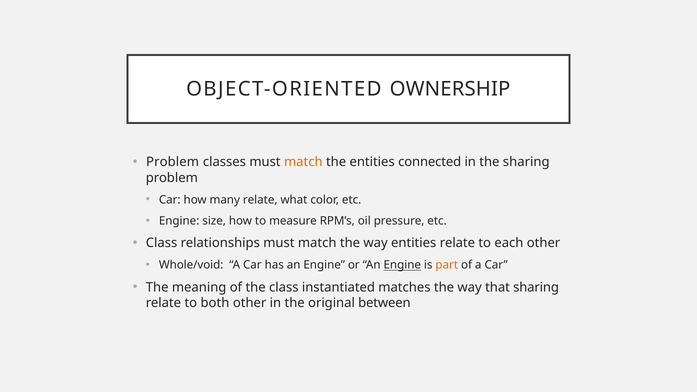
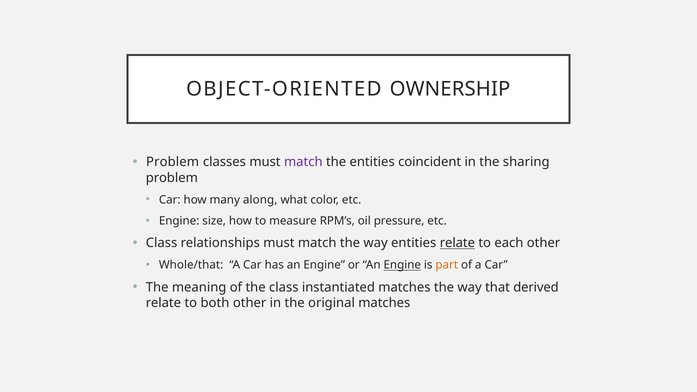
match at (303, 162) colour: orange -> purple
connected: connected -> coincident
many relate: relate -> along
relate at (457, 243) underline: none -> present
Whole/void: Whole/void -> Whole/that
that sharing: sharing -> derived
original between: between -> matches
